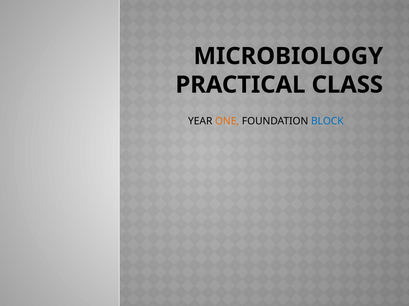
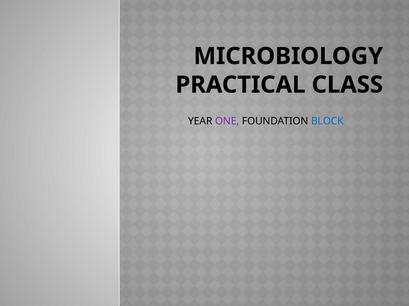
ONE colour: orange -> purple
